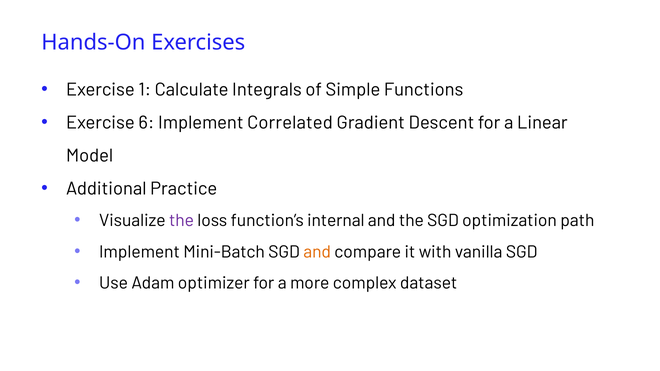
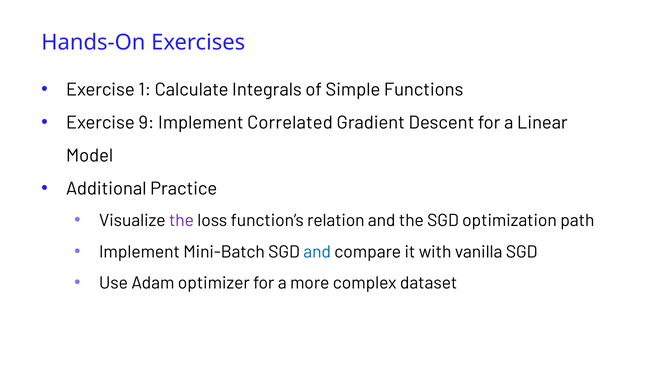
6: 6 -> 9
internal: internal -> relation
and at (317, 252) colour: orange -> blue
